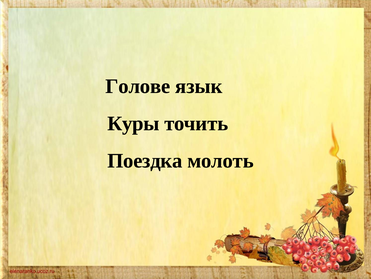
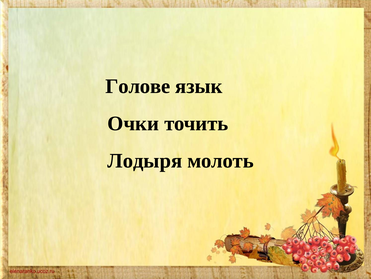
Куры: Куры -> Очки
Поездка: Поездка -> Лодыря
